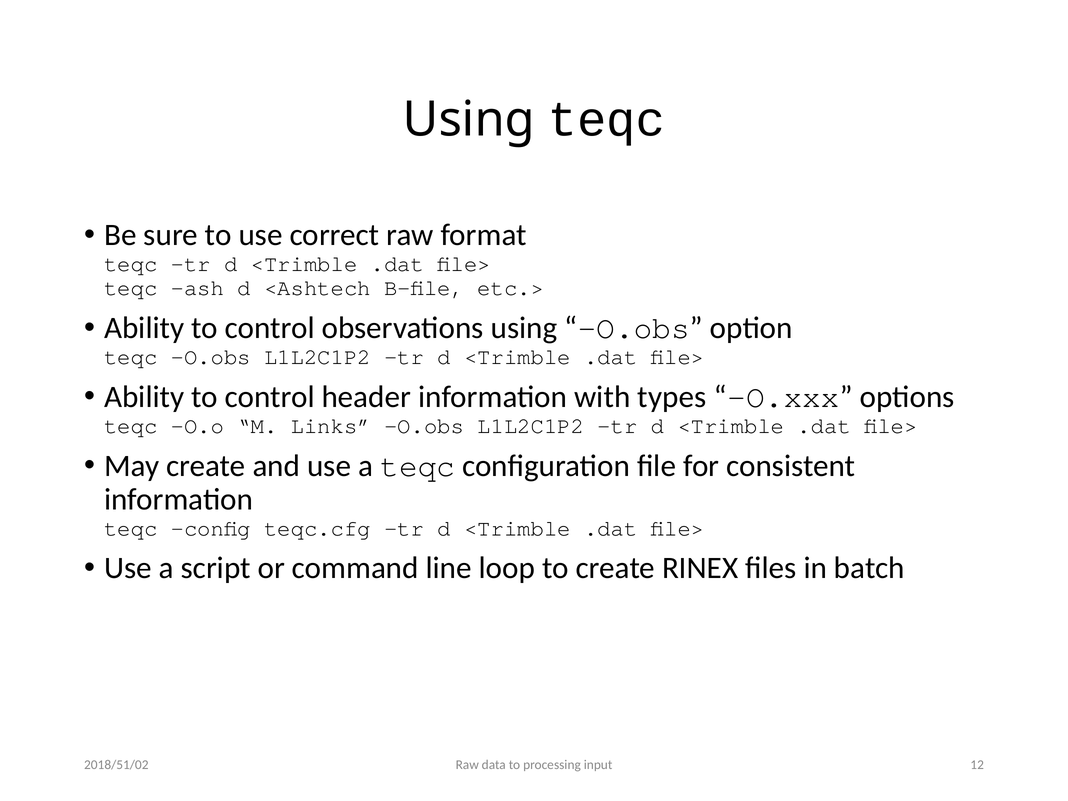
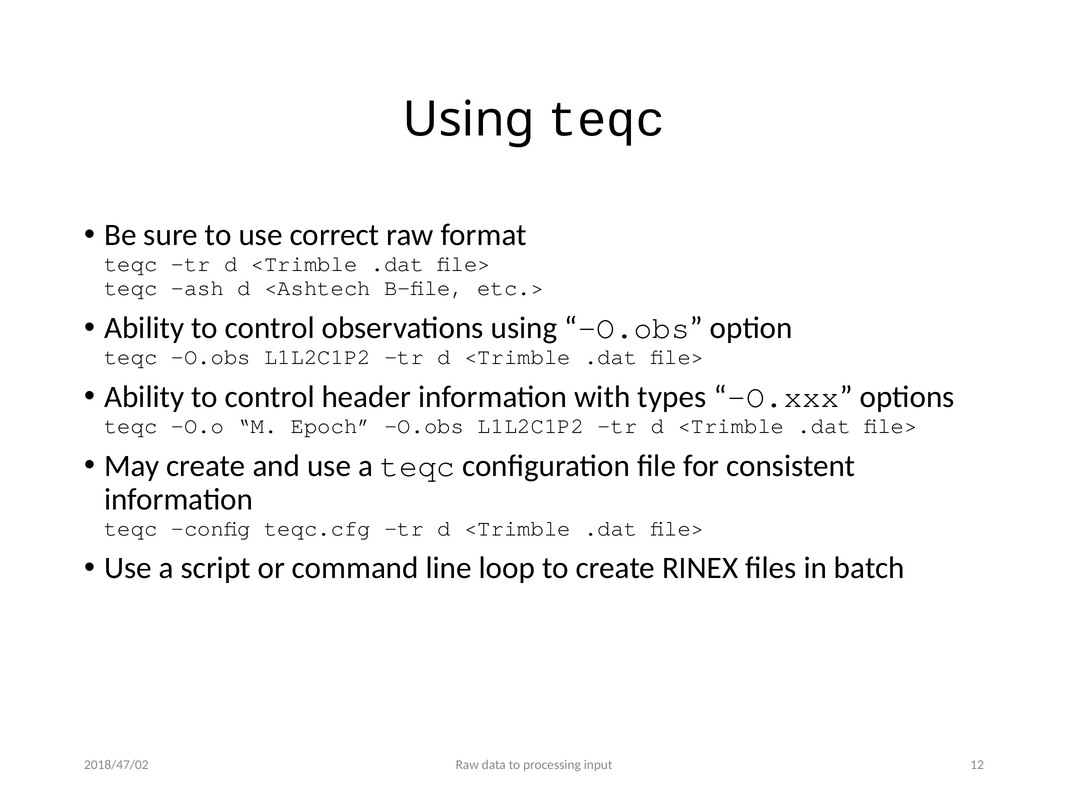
Links: Links -> Epoch
2018/51/02: 2018/51/02 -> 2018/47/02
